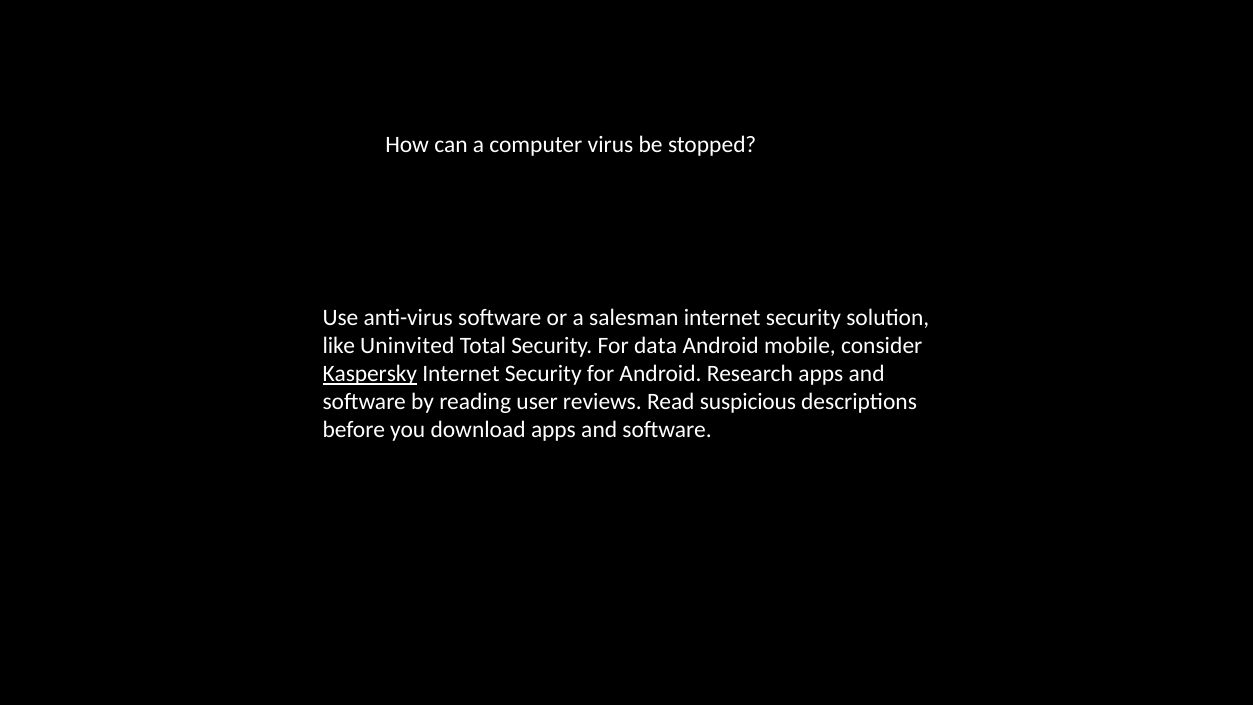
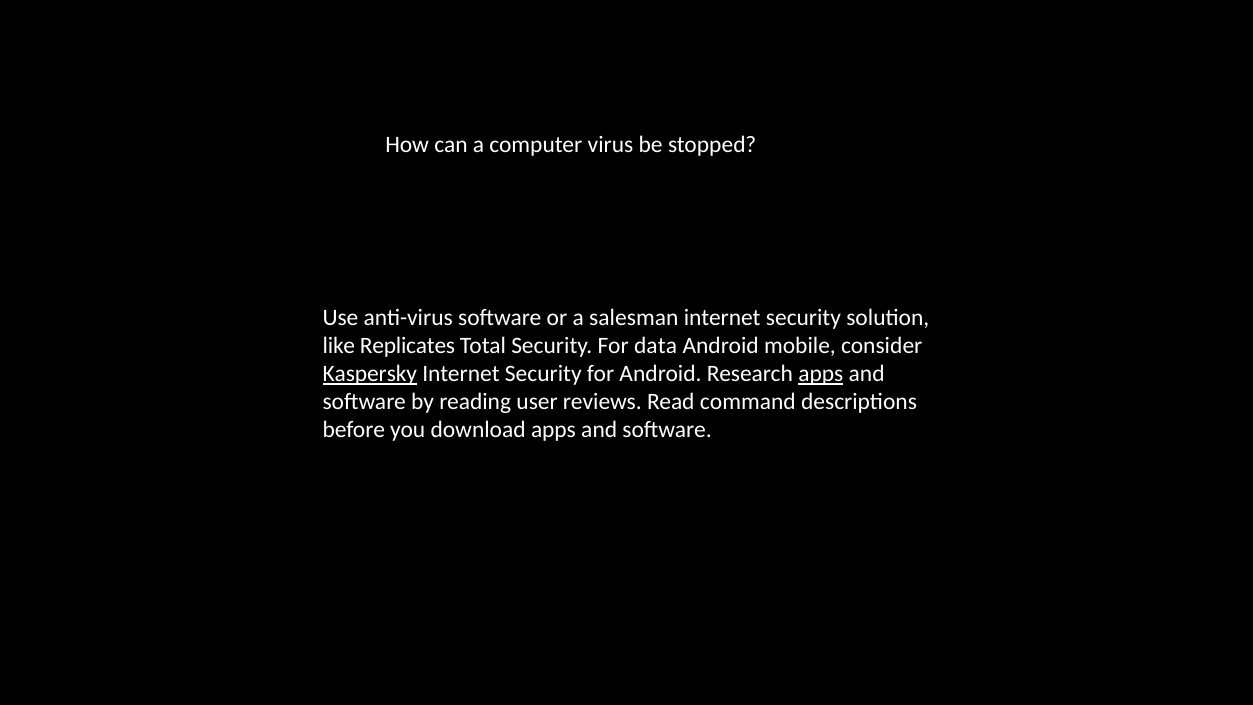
Uninvited: Uninvited -> Replicates
apps at (821, 374) underline: none -> present
suspicious: suspicious -> command
